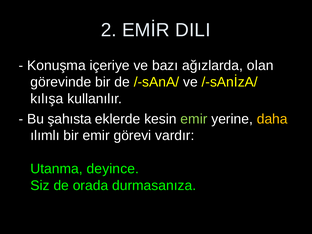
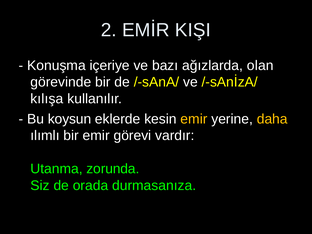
DILI: DILI -> KIŞI
şahısta: şahısta -> koysun
emir at (194, 119) colour: light green -> yellow
deyince: deyince -> zorunda
